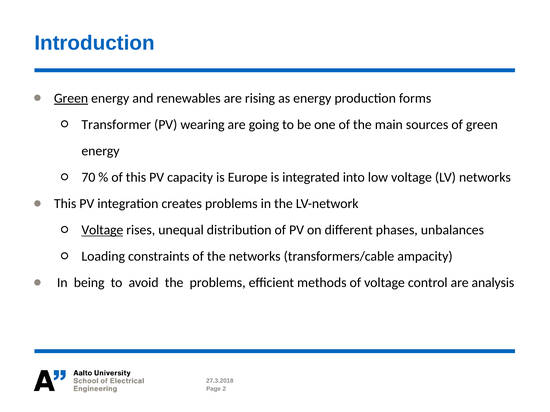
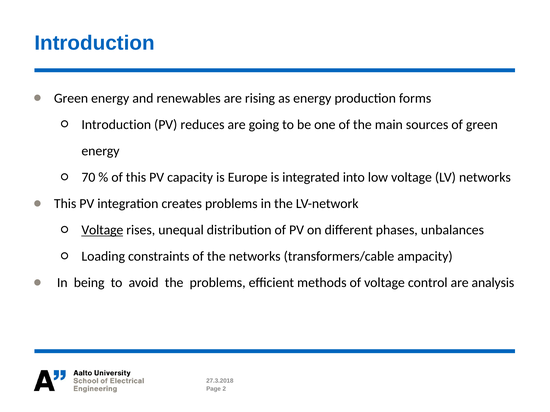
Green at (71, 98) underline: present -> none
Transformer at (116, 125): Transformer -> Introduction
wearing: wearing -> reduces
